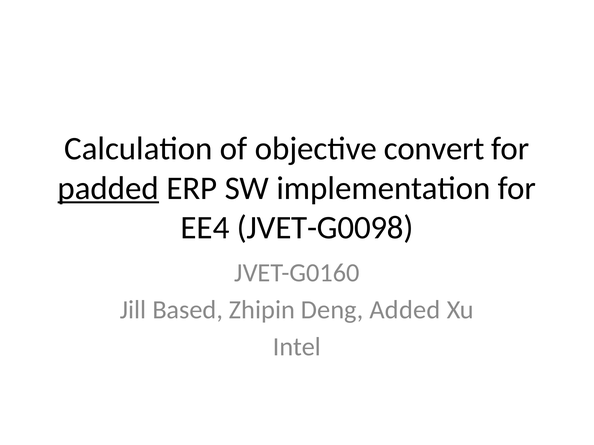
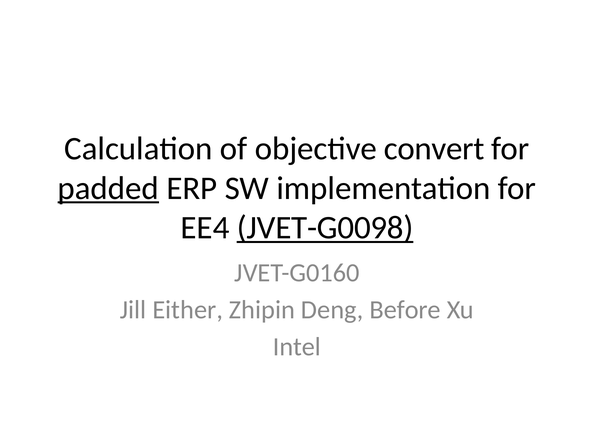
JVET-G0098 underline: none -> present
Based: Based -> Either
Added: Added -> Before
